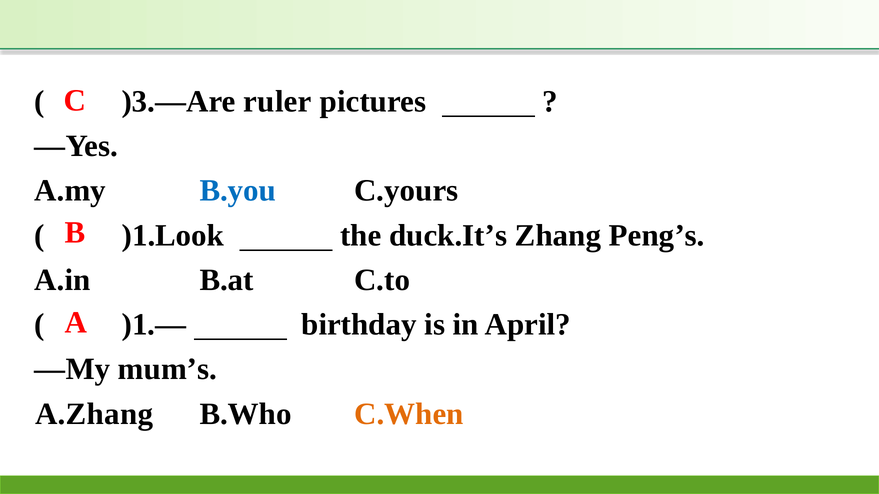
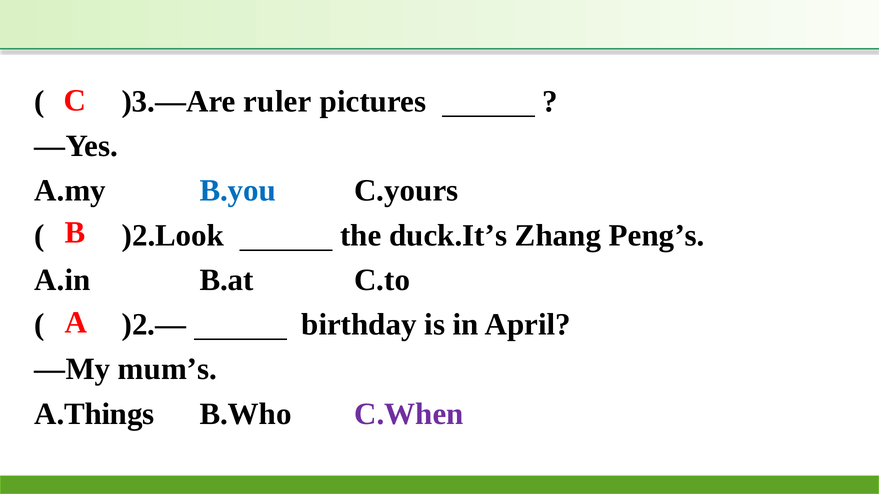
)1.Look: )1.Look -> )2.Look
)1.—: )1.— -> )2.—
A.Zhang: A.Zhang -> A.Things
C.When colour: orange -> purple
